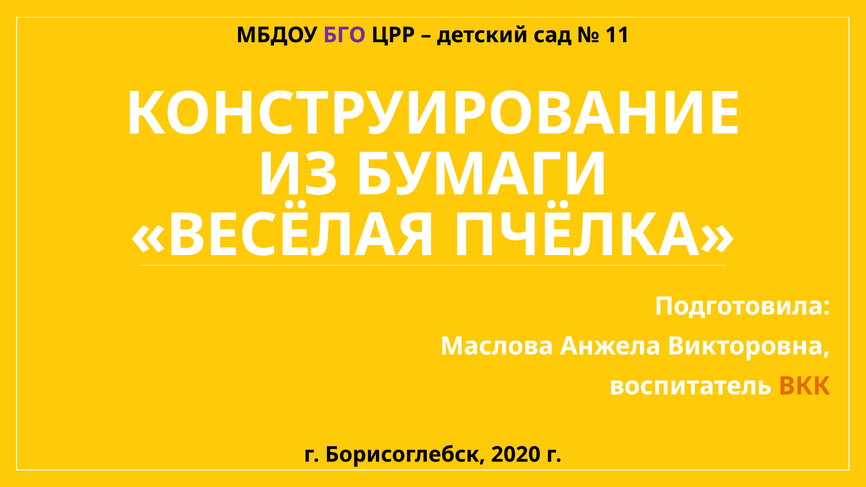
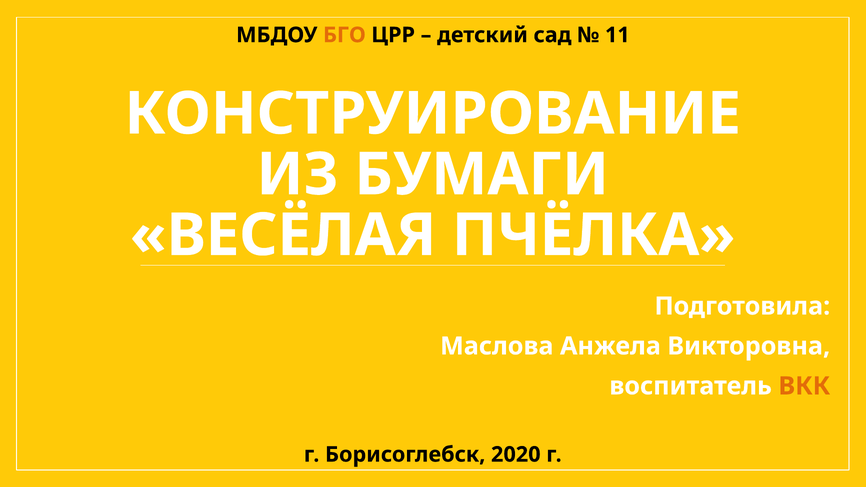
БГО colour: purple -> orange
